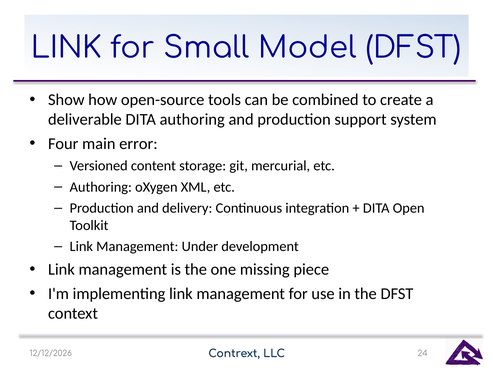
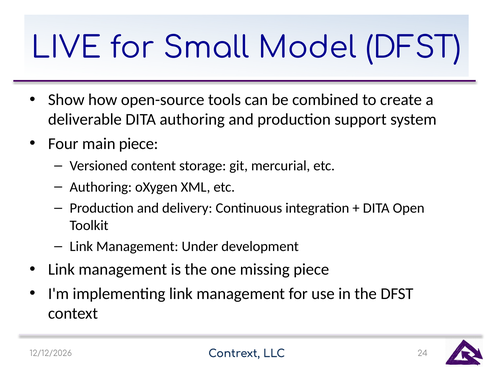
LINK at (66, 48): LINK -> LIVE
main error: error -> piece
